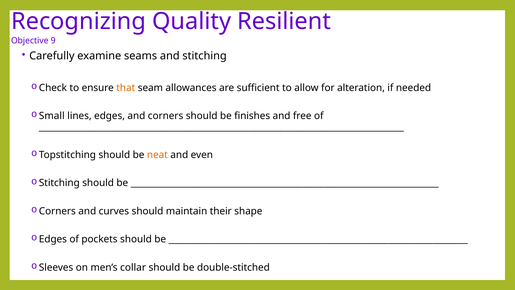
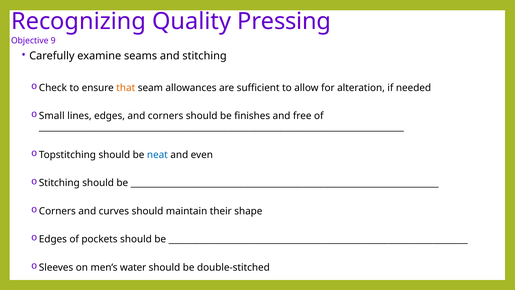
Resilient: Resilient -> Pressing
neat colour: orange -> blue
collar: collar -> water
